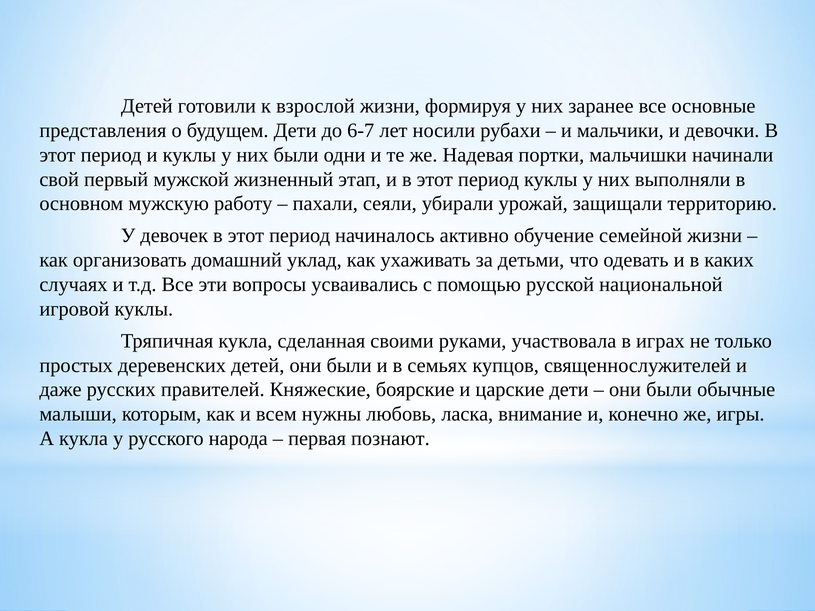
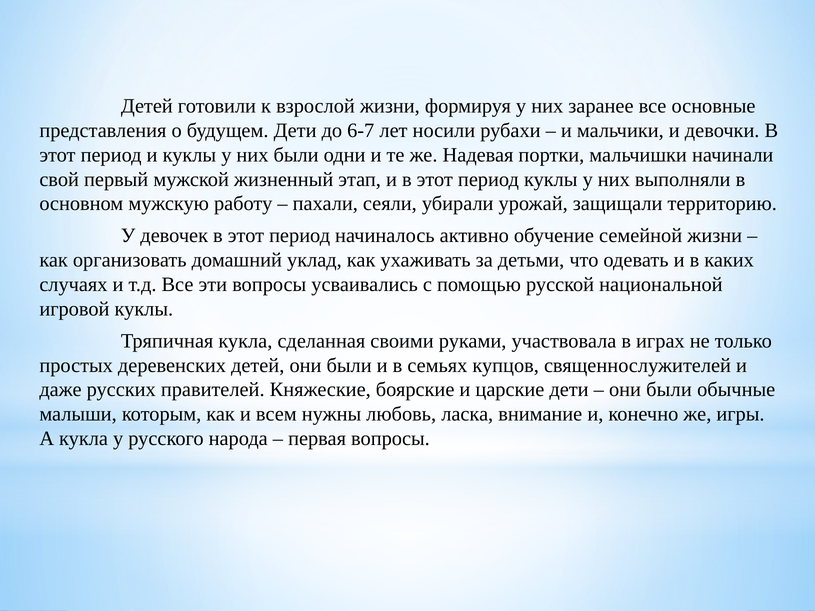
первая познают: познают -> вопросы
